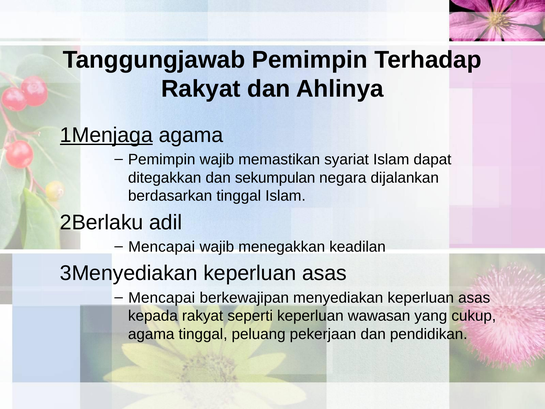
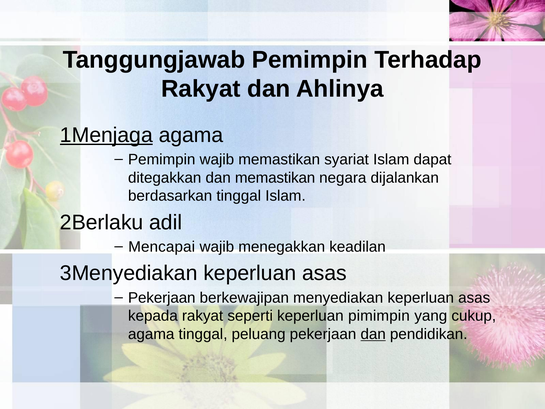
dan sekumpulan: sekumpulan -> memastikan
Mencapai at (162, 298): Mencapai -> Pekerjaan
wawasan: wawasan -> pimimpin
dan at (373, 334) underline: none -> present
